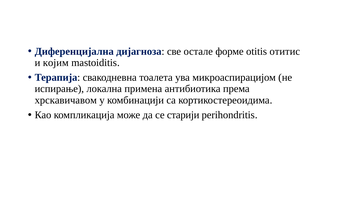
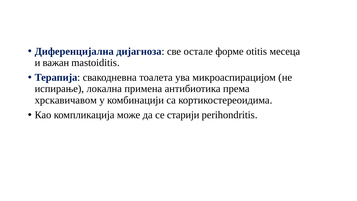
отитис: отитис -> месеца
којим: којим -> важан
